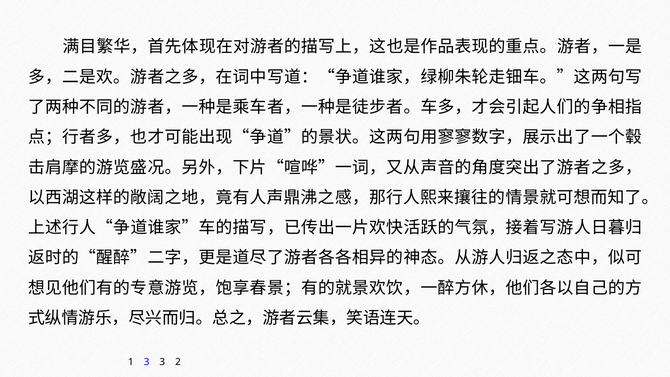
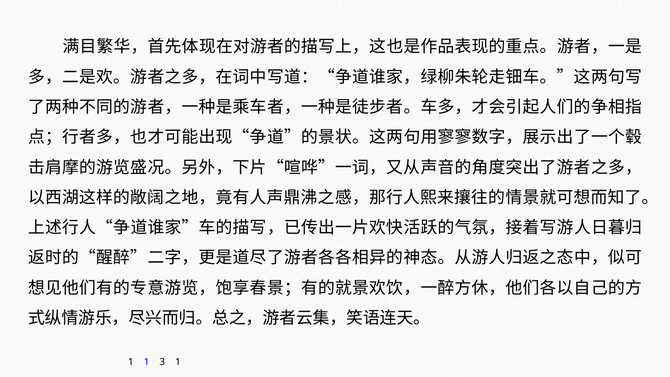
1 3: 3 -> 1
3 2: 2 -> 1
